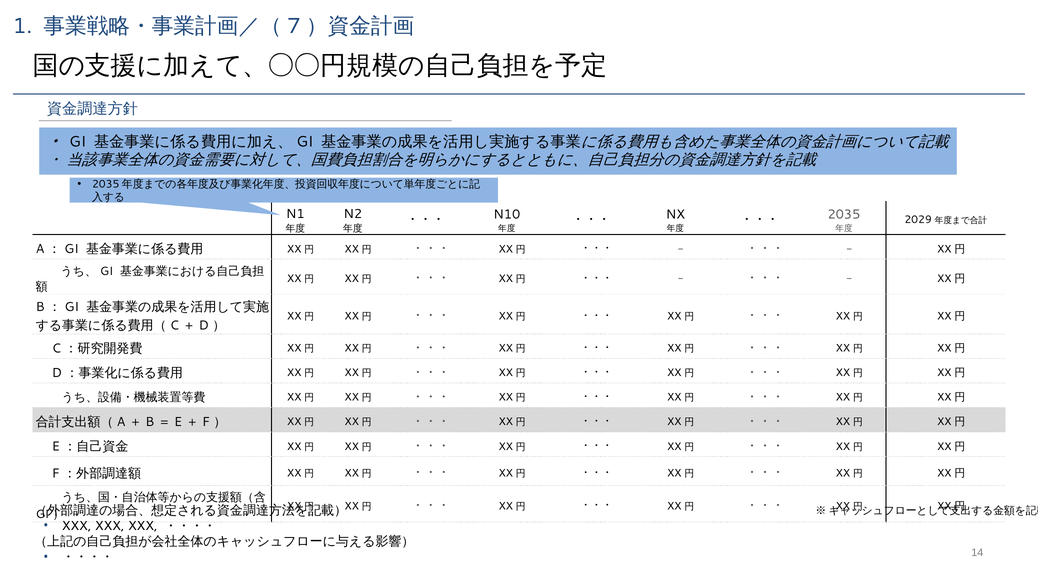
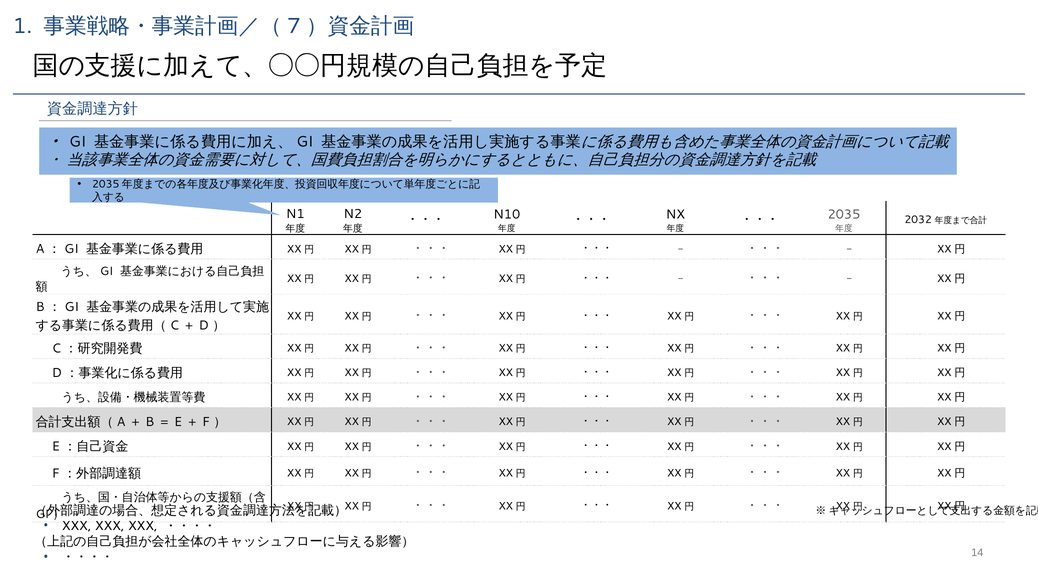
2029: 2029 -> 2032
